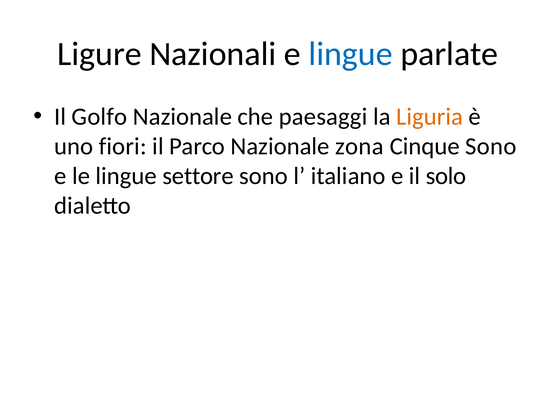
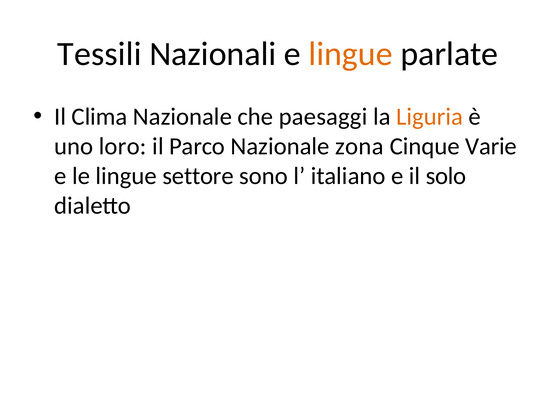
Ligure: Ligure -> Tessili
lingue at (351, 54) colour: blue -> orange
Golfo: Golfo -> Clima
fiori: fiori -> loro
Cinque Sono: Sono -> Varie
